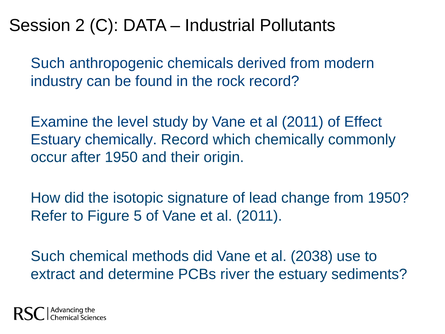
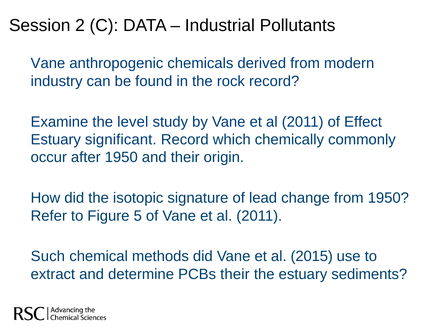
Such at (48, 63): Such -> Vane
Estuary chemically: chemically -> significant
2038: 2038 -> 2015
PCBs river: river -> their
